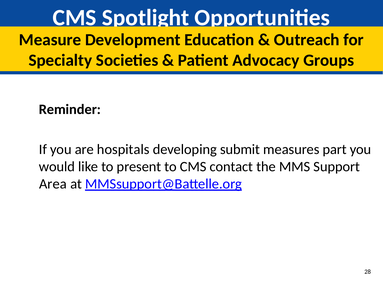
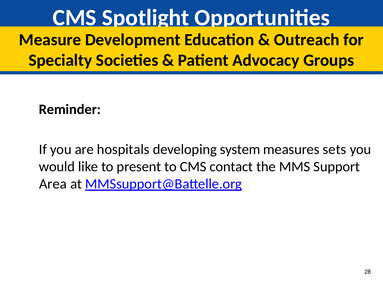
submit: submit -> system
part: part -> sets
